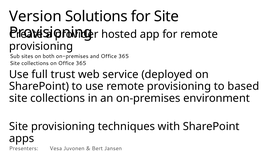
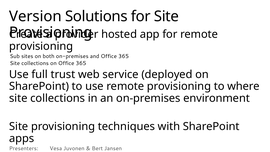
based: based -> where
